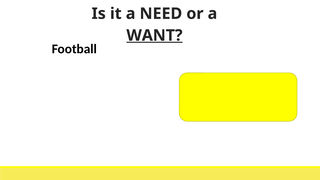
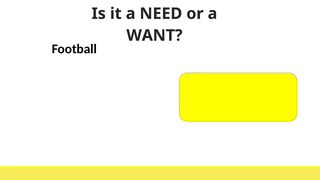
WANT at (154, 35) underline: present -> none
